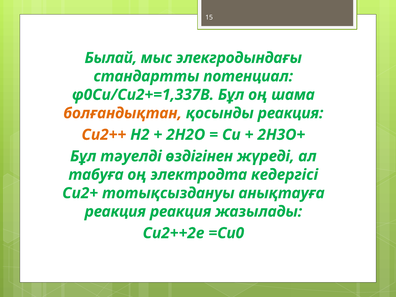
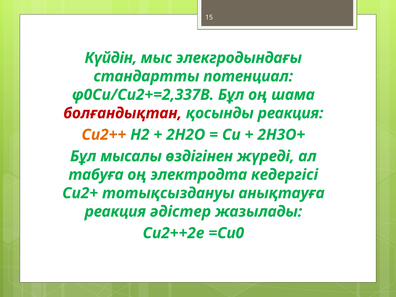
Былай: Былай -> Күйдін
φ0Cu/Cu2+=1,337В: φ0Cu/Cu2+=1,337В -> φ0Cu/Cu2+=2,337В
болғандықтан colour: orange -> red
тәуелді: тәуелді -> мысалы
реакция реакция: реакция -> әдістер
